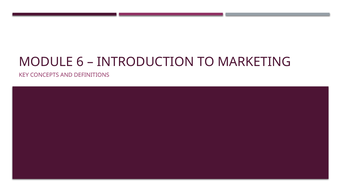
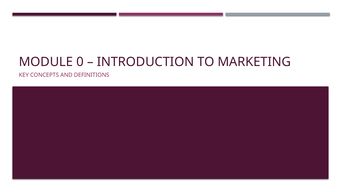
6: 6 -> 0
